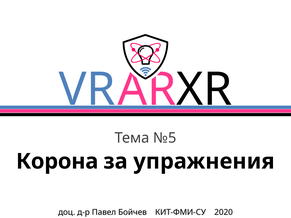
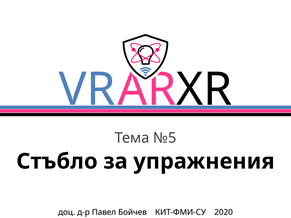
Корона: Корона -> Стъбло
